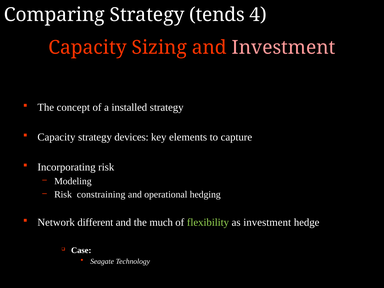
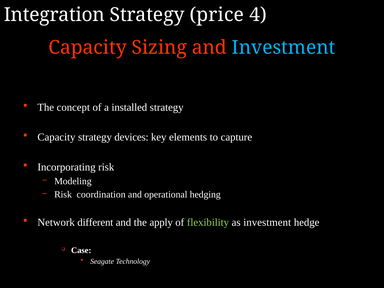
Comparing: Comparing -> Integration
tends: tends -> price
Investment at (284, 47) colour: pink -> light blue
constraining: constraining -> coordination
much: much -> apply
